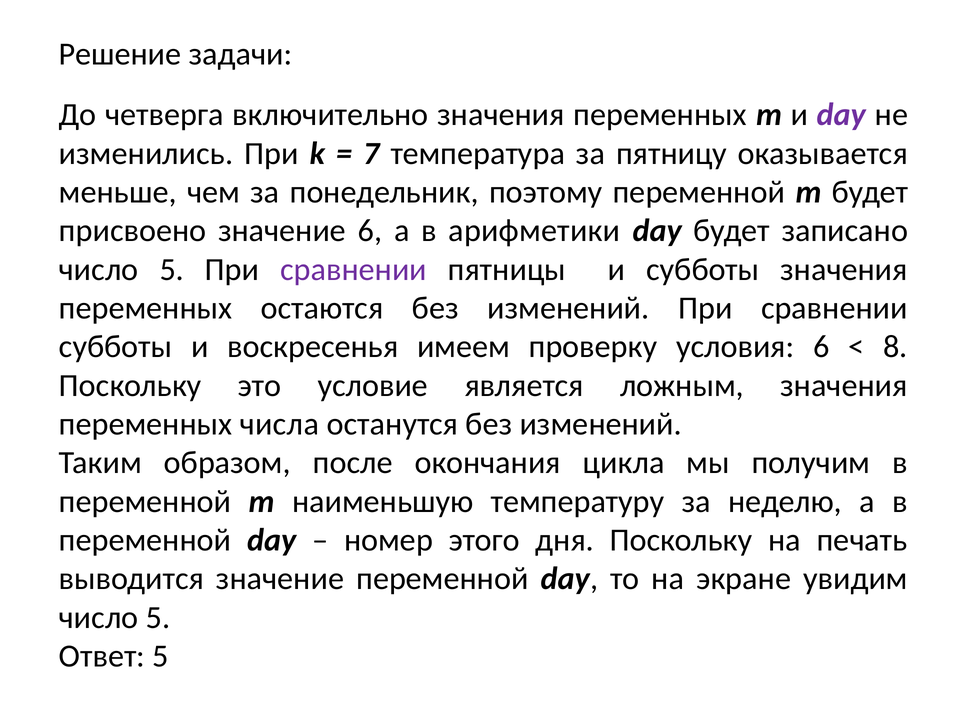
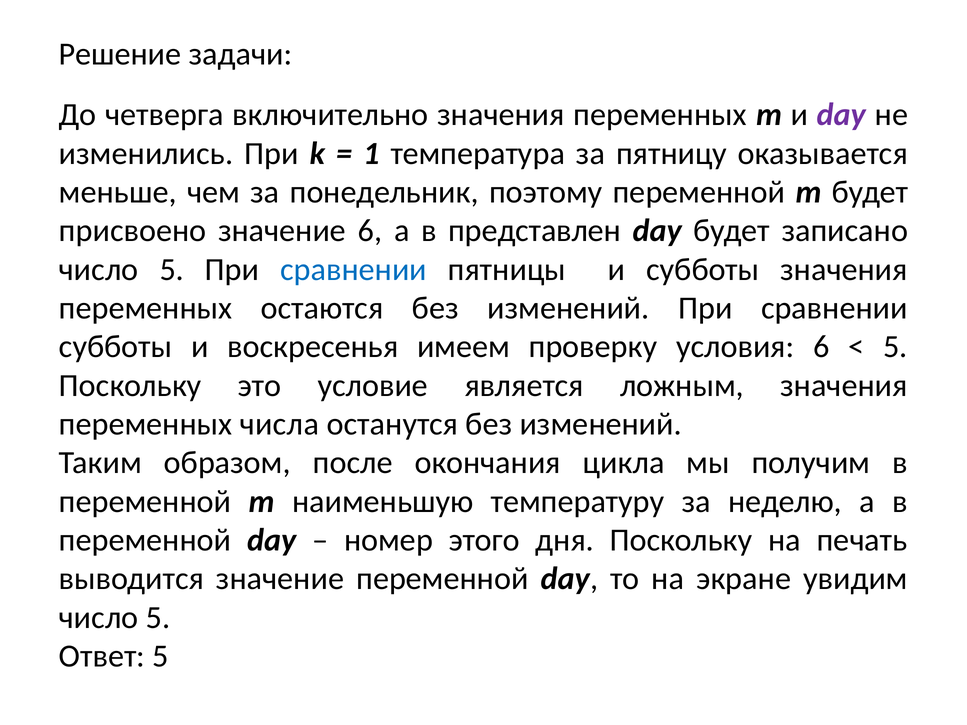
7: 7 -> 1
арифметики: арифметики -> представлен
сравнении at (353, 270) colour: purple -> blue
8 at (895, 347): 8 -> 5
